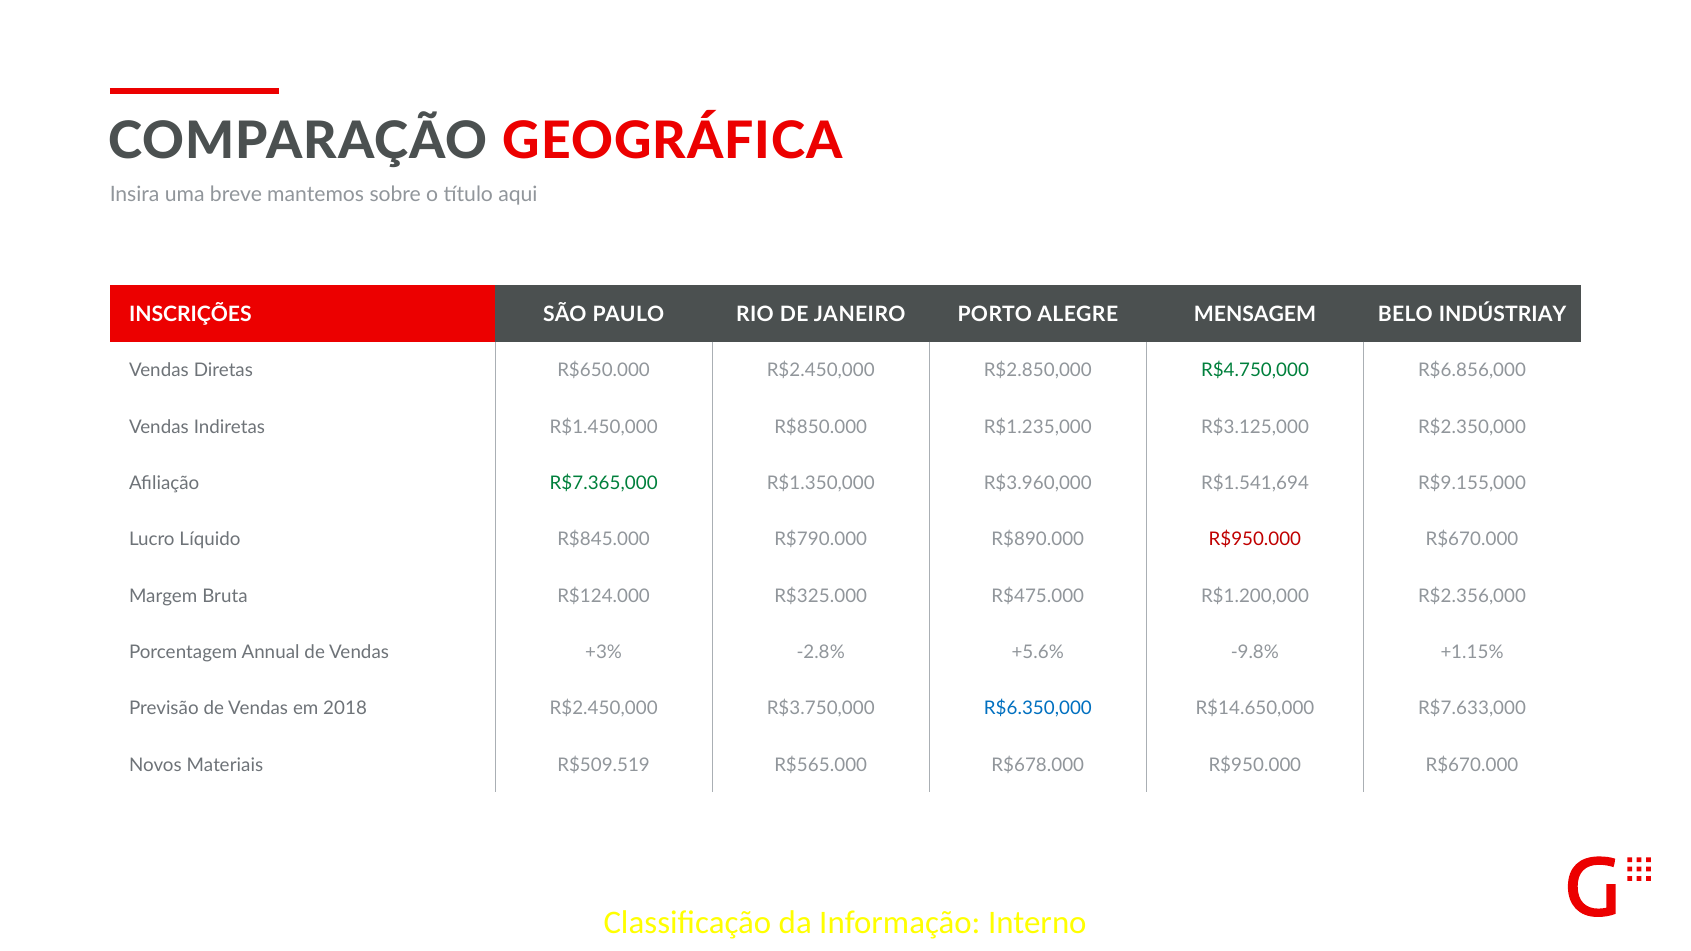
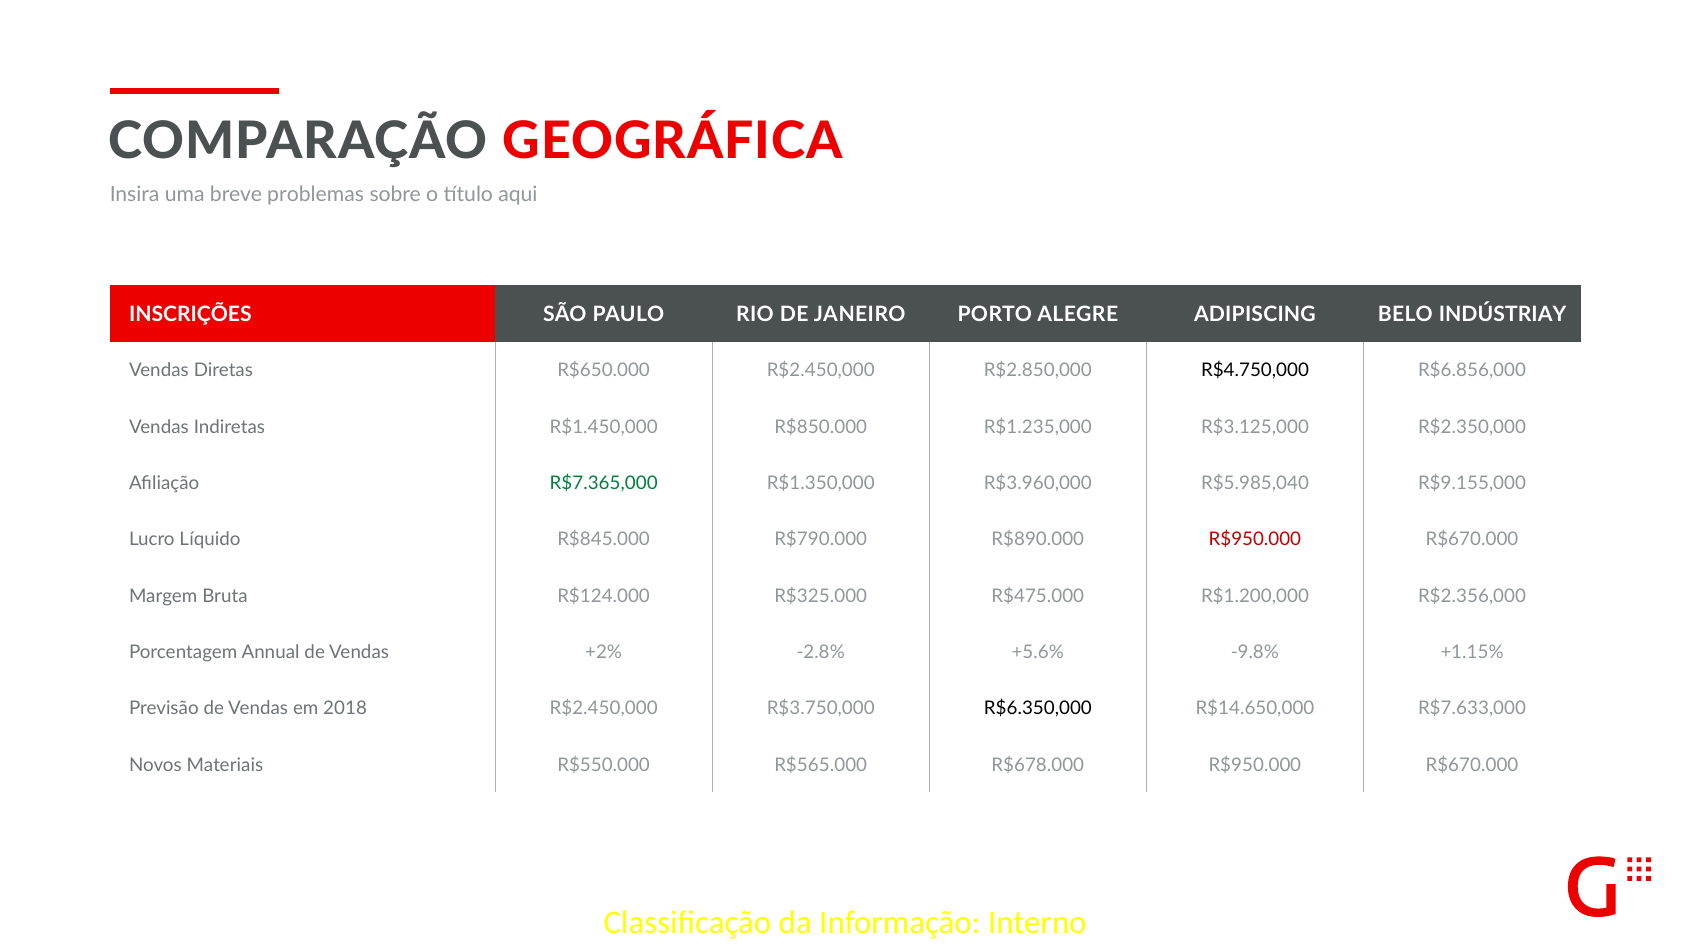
mantemos: mantemos -> problemas
MENSAGEM: MENSAGEM -> ADIPISCING
R$4.750,000 colour: green -> black
R$1.541,694: R$1.541,694 -> R$5.985,040
+3%: +3% -> +2%
R$6.350,000 colour: blue -> black
R$509.519: R$509.519 -> R$550.000
